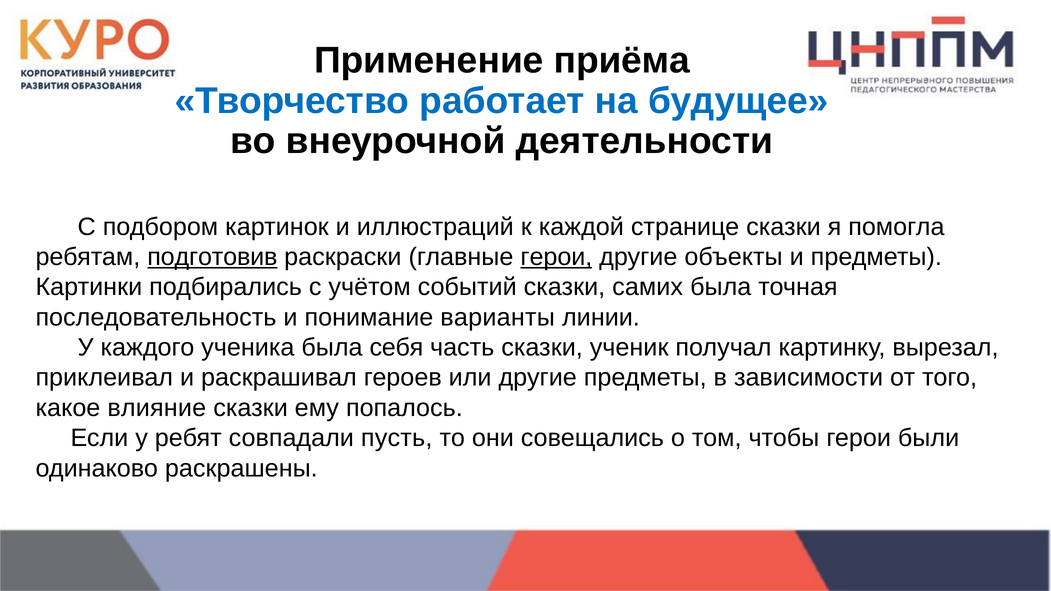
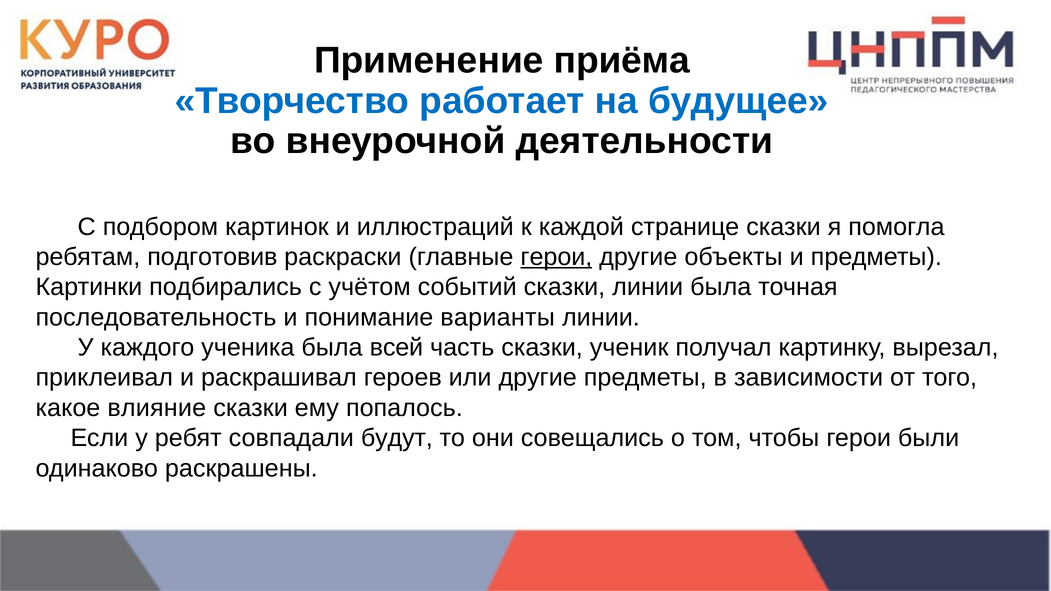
подготовив underline: present -> none
сказки самих: самих -> линии
себя: себя -> всей
пусть: пусть -> будут
